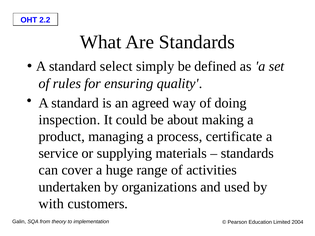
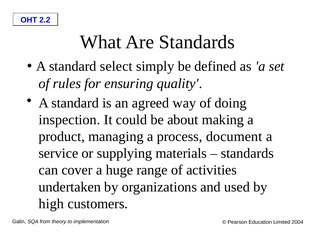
certificate: certificate -> document
with: with -> high
